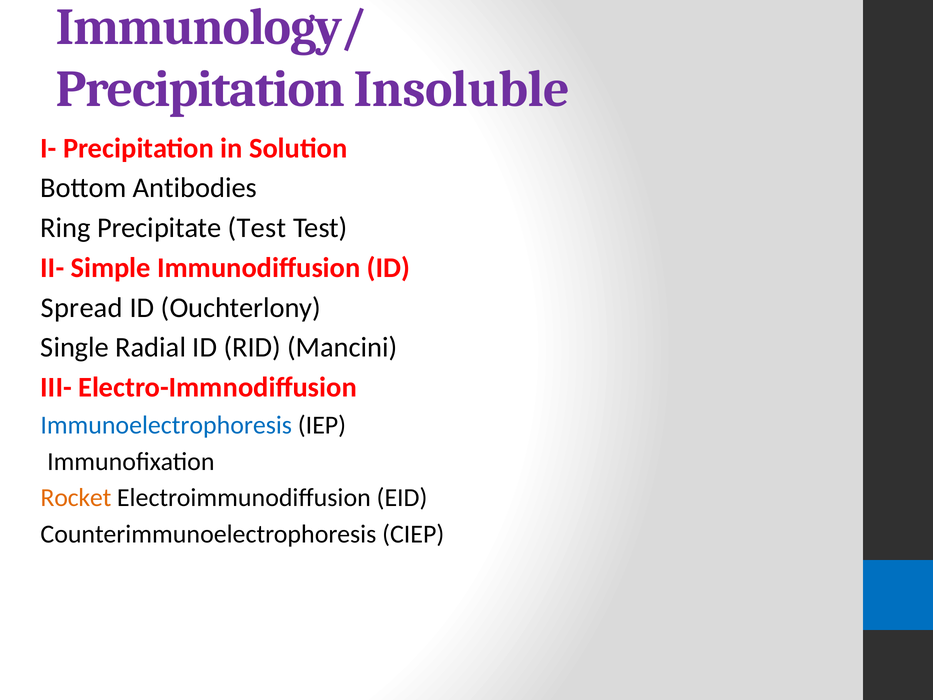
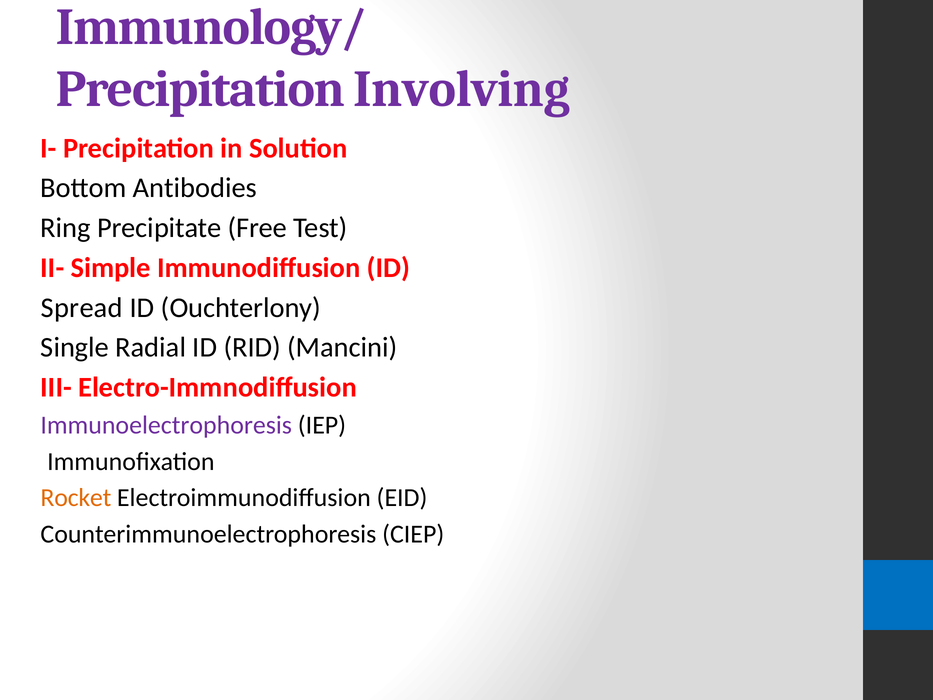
Insoluble: Insoluble -> Involving
Precipitate Test: Test -> Free
Immunoelectrophoresis colour: blue -> purple
